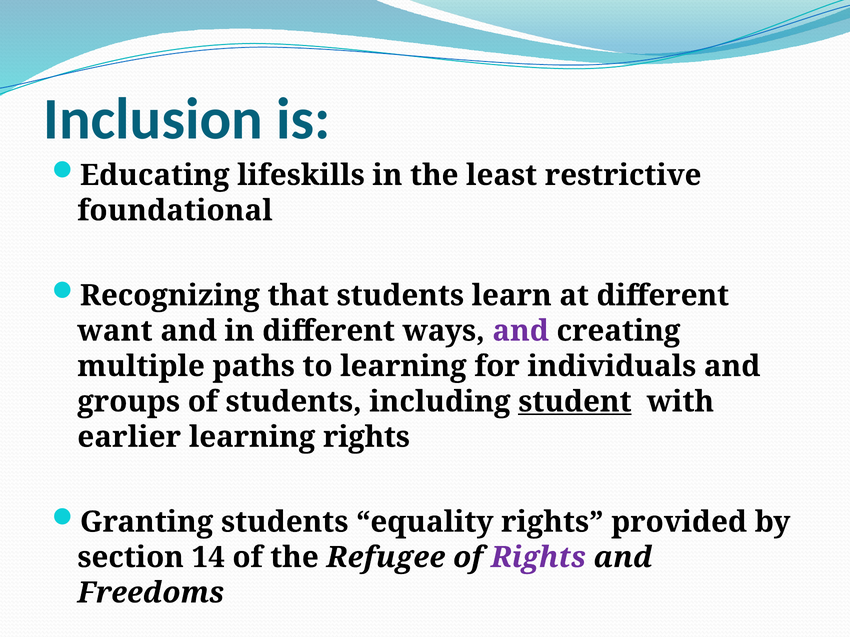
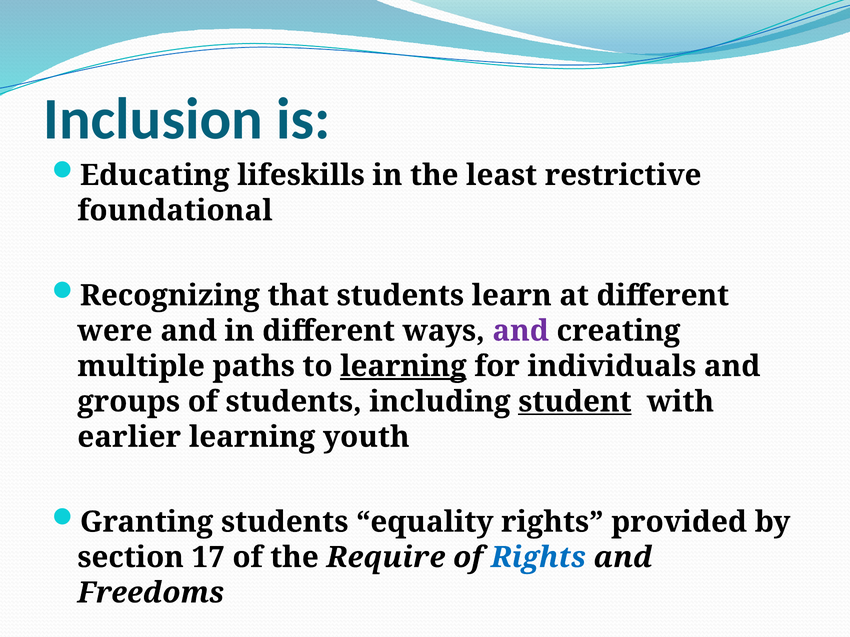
want: want -> were
learning at (403, 367) underline: none -> present
learning rights: rights -> youth
14: 14 -> 17
Refugee: Refugee -> Require
Rights at (538, 558) colour: purple -> blue
